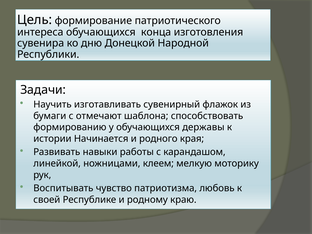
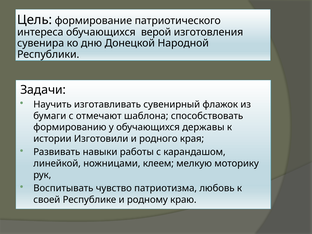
конца: конца -> верой
Начинается: Начинается -> Изготовили
